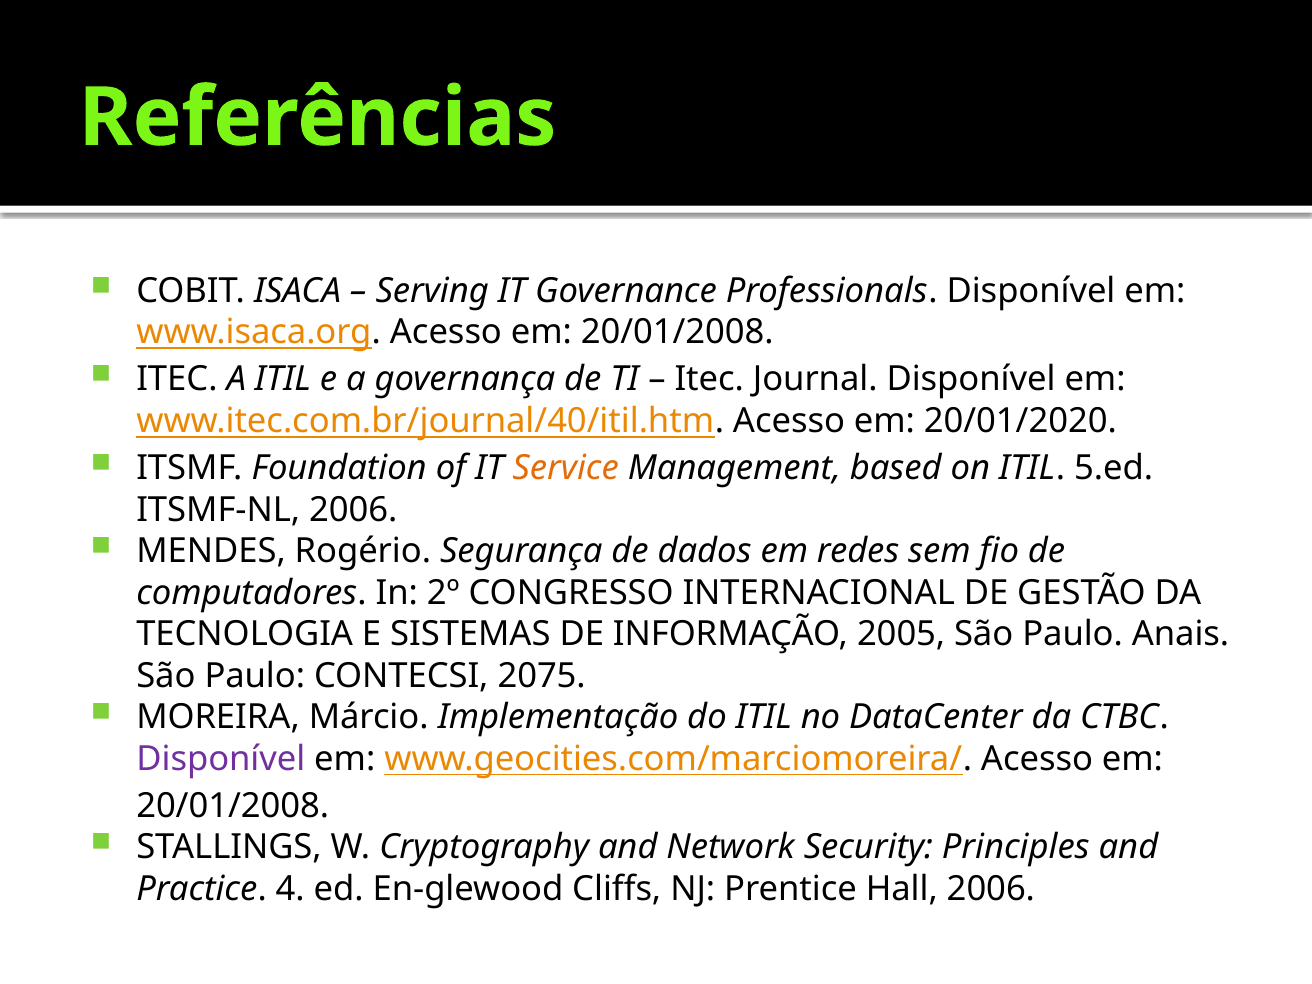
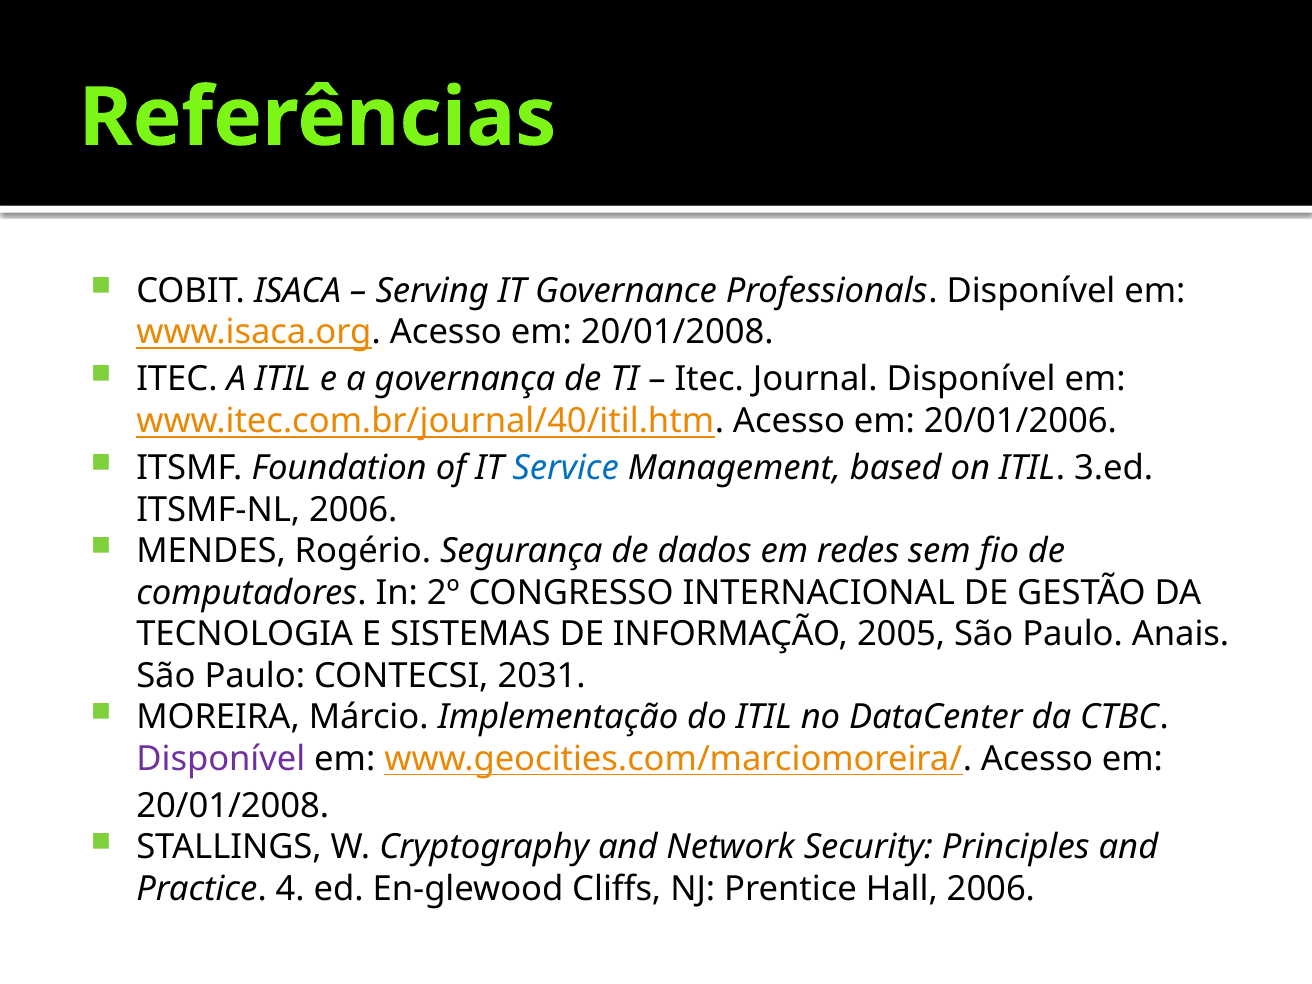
20/01/2020: 20/01/2020 -> 20/01/2006
Service colour: orange -> blue
5.ed: 5.ed -> 3.ed
2075: 2075 -> 2031
